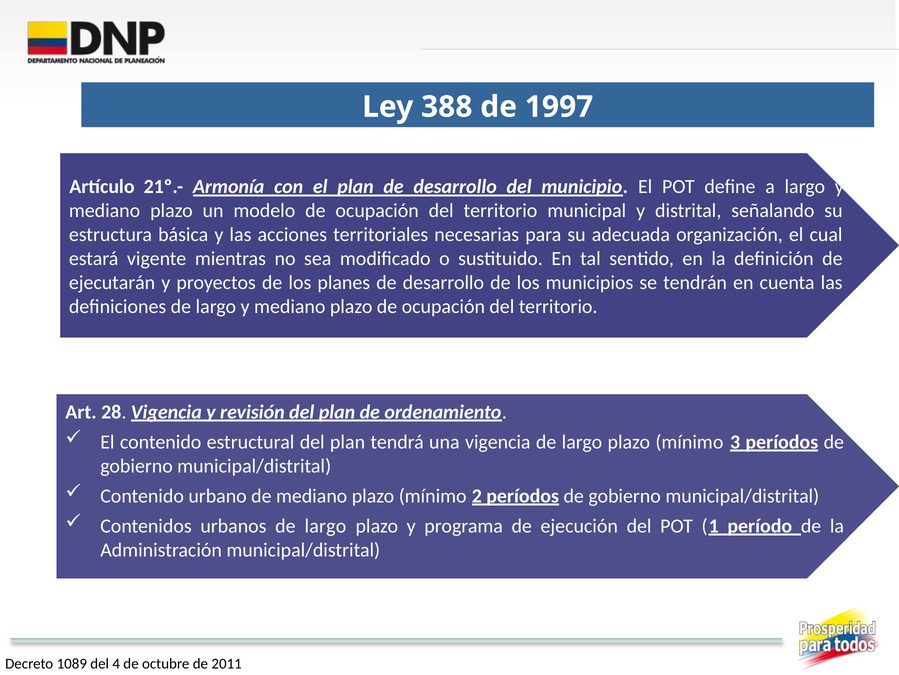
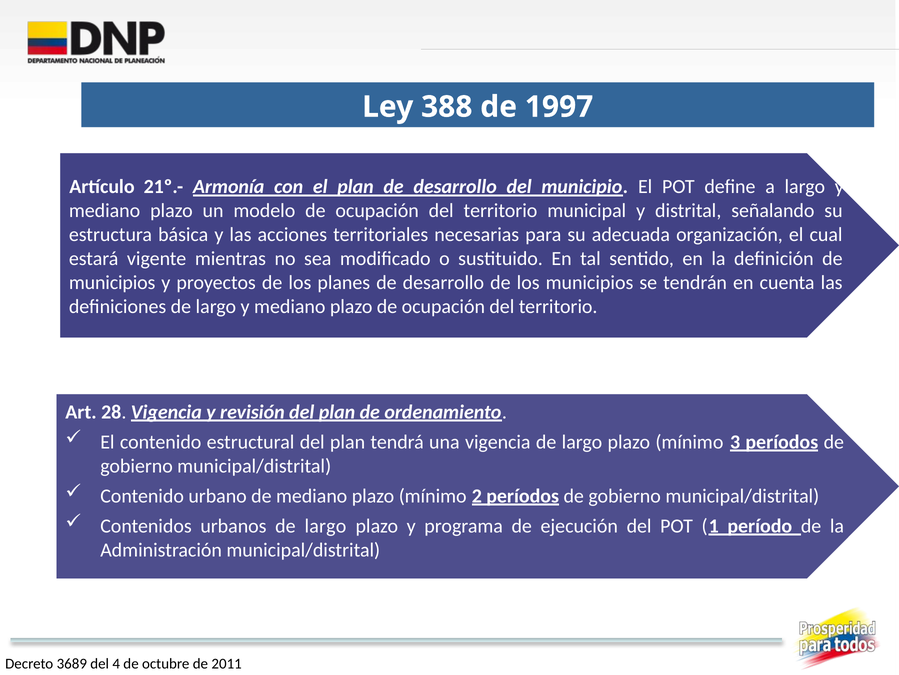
ejecutarán at (112, 282): ejecutarán -> municipios
1089: 1089 -> 3689
